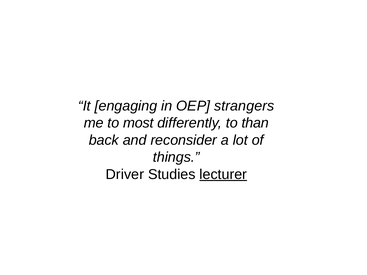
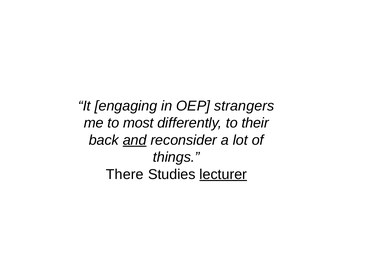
than: than -> their
and underline: none -> present
Driver: Driver -> There
